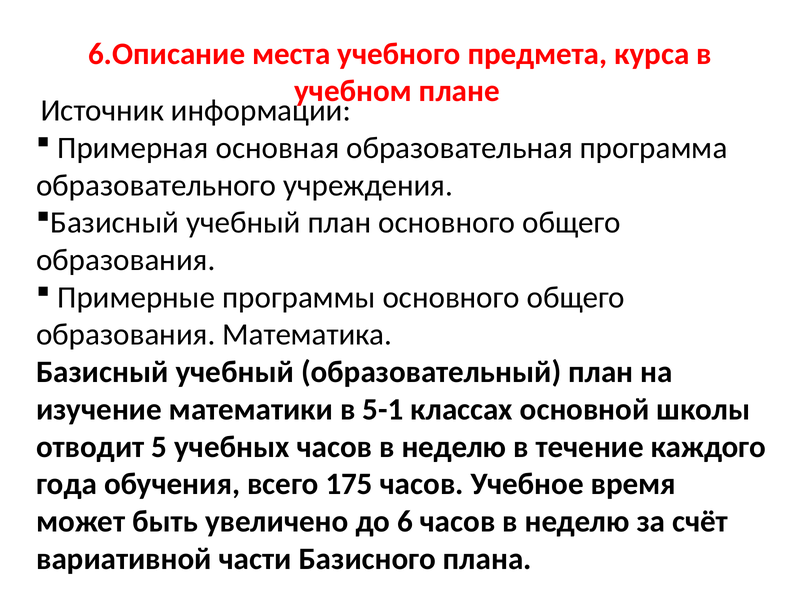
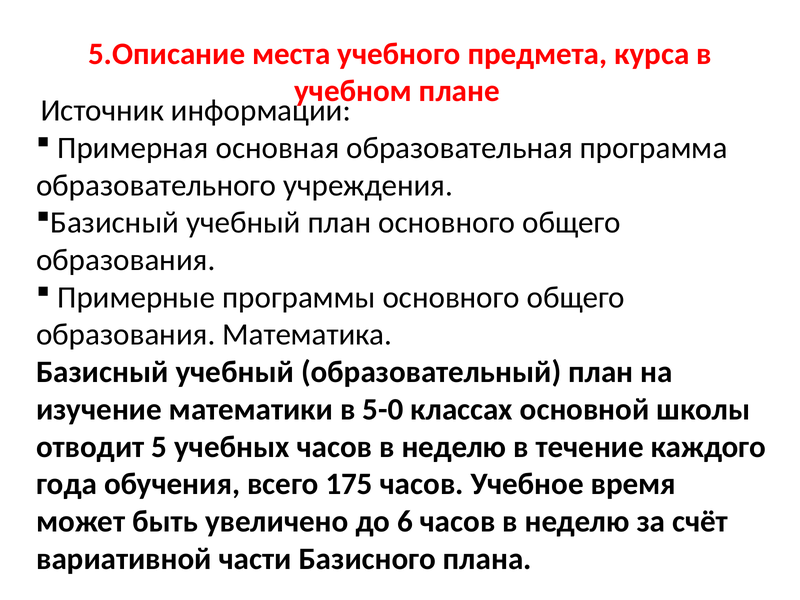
6.Описание: 6.Описание -> 5.Описание
5-1: 5-1 -> 5-0
